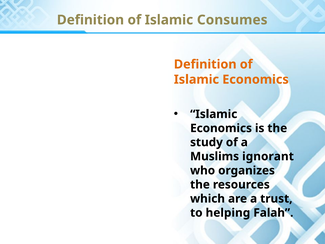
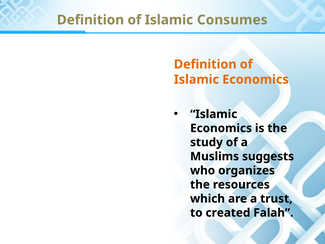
ignorant: ignorant -> suggests
helping: helping -> created
